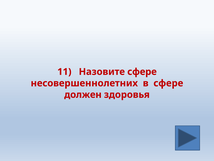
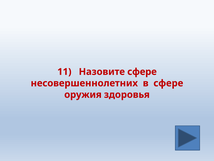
должен: должен -> оружия
